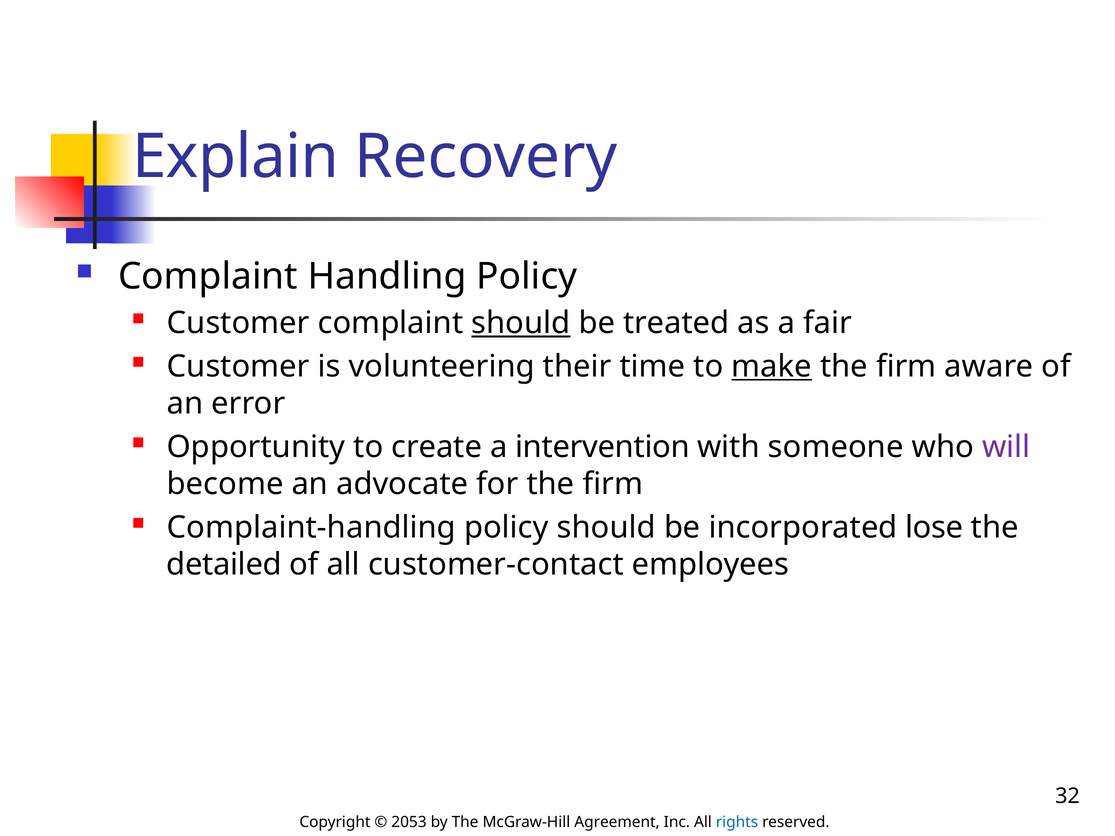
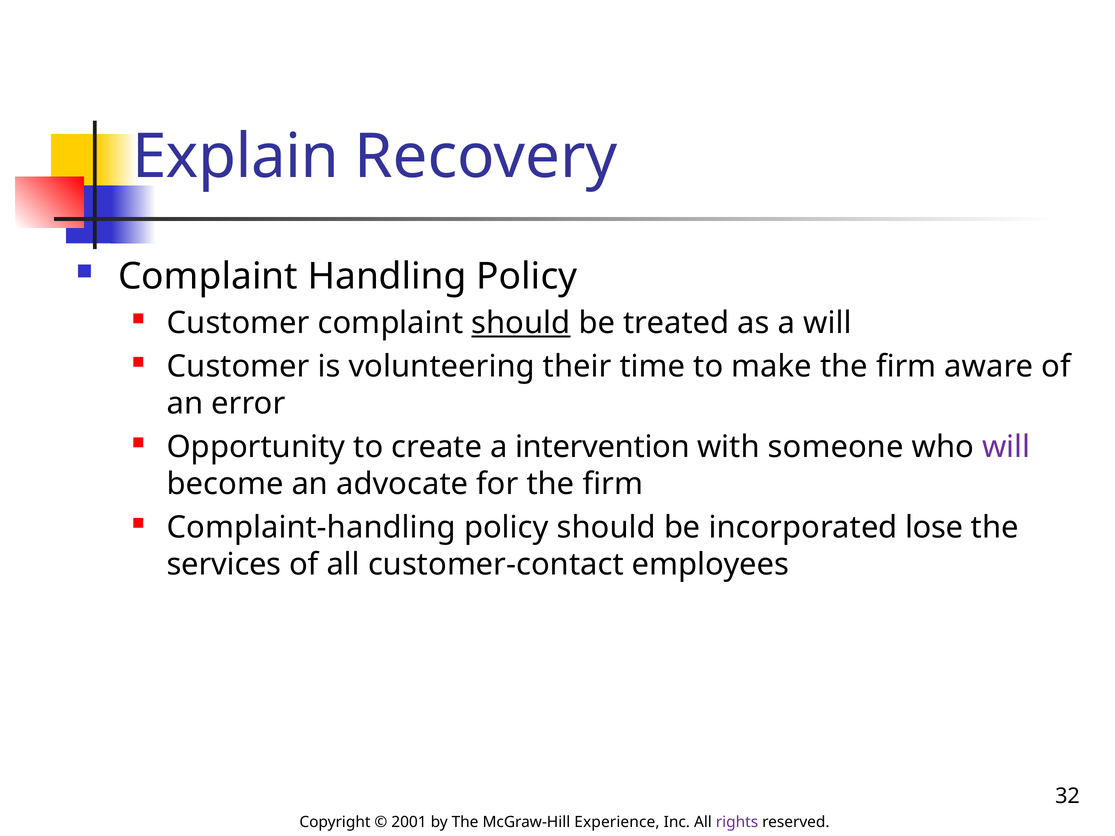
a fair: fair -> will
make underline: present -> none
detailed: detailed -> services
2053: 2053 -> 2001
Agreement: Agreement -> Experience
rights colour: blue -> purple
